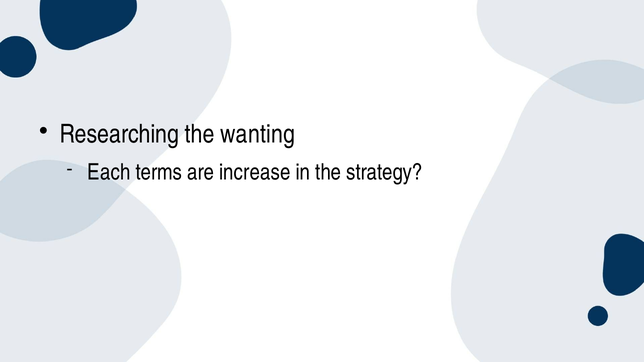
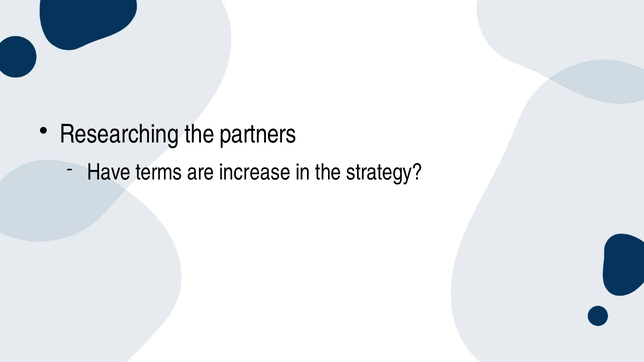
wanting: wanting -> partners
Each: Each -> Have
